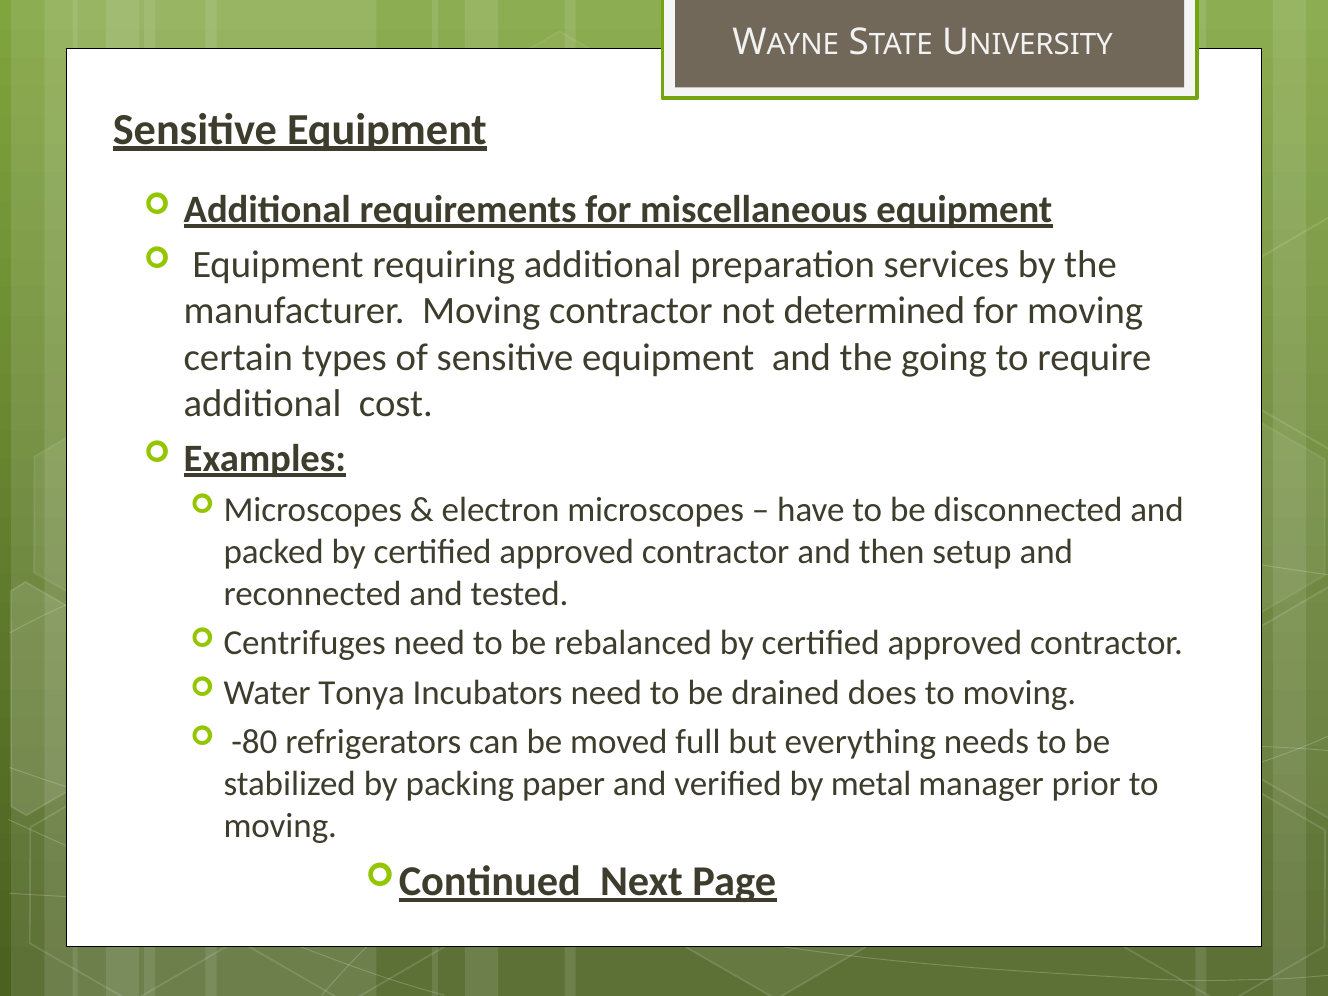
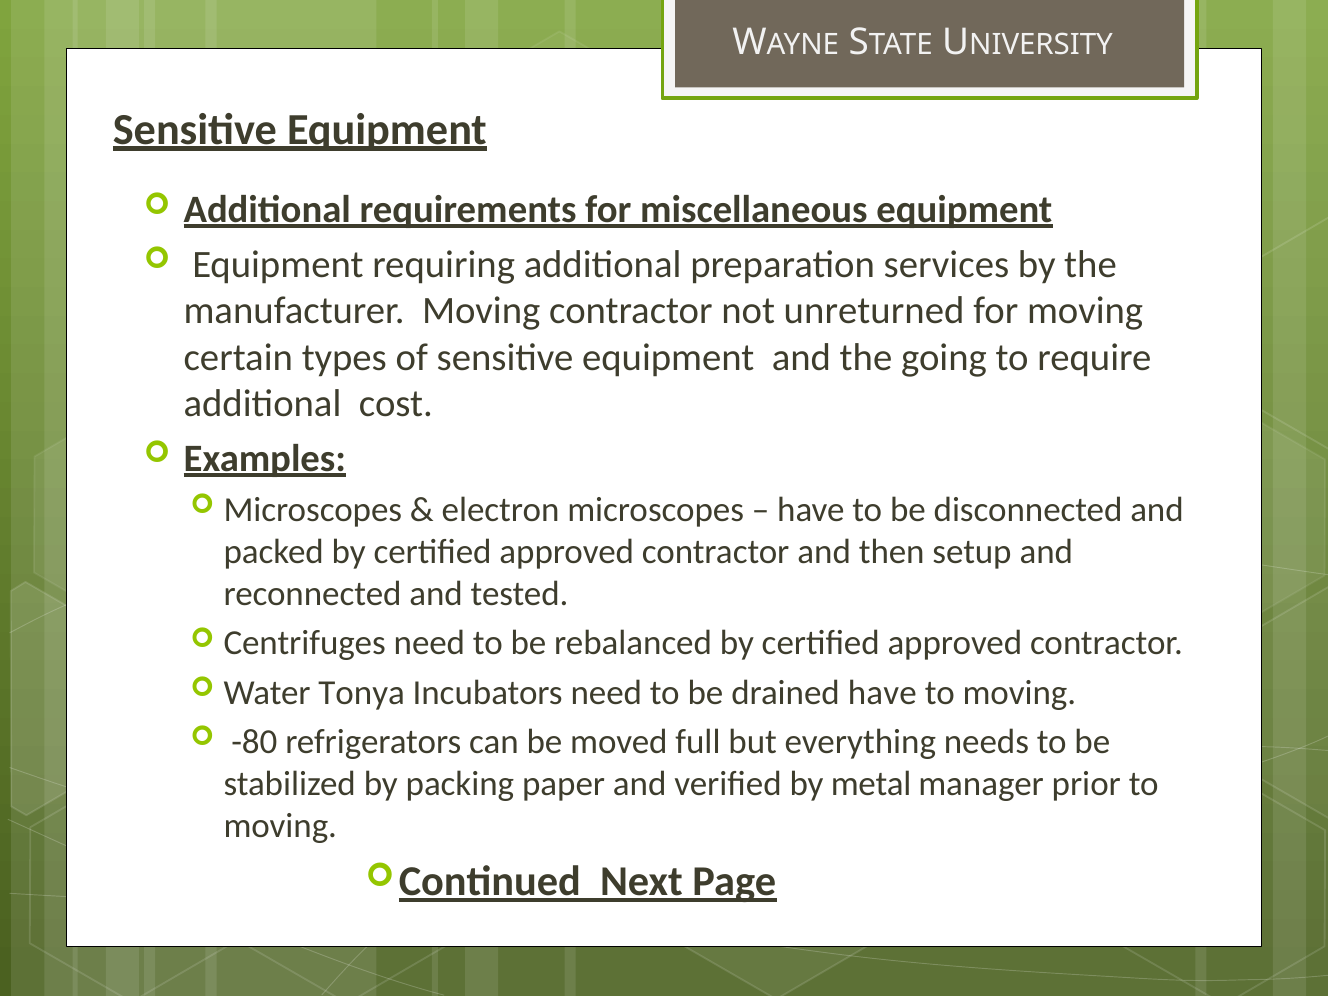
determined: determined -> unreturned
drained does: does -> have
